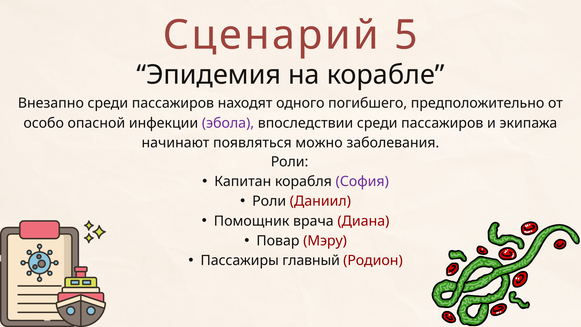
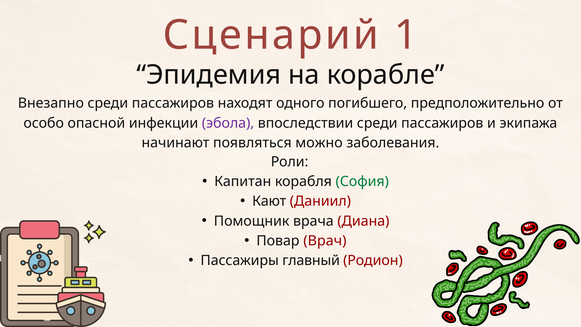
5: 5 -> 1
София colour: purple -> green
Роли at (269, 201): Роли -> Кают
Мэру: Мэру -> Врач
